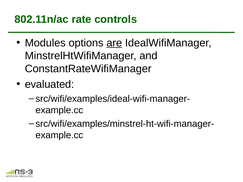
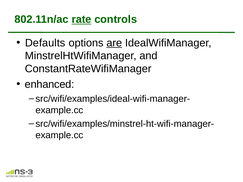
rate underline: none -> present
Modules: Modules -> Defaults
evaluated: evaluated -> enhanced
